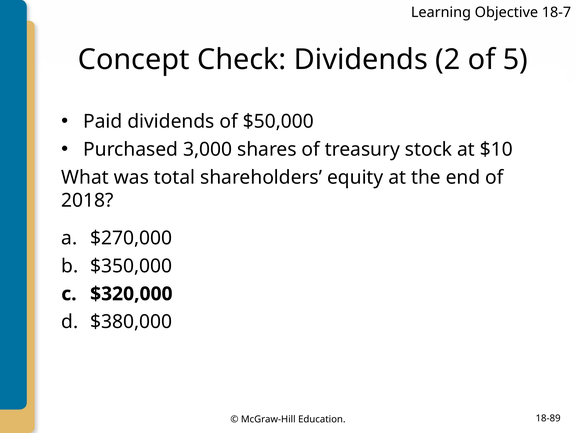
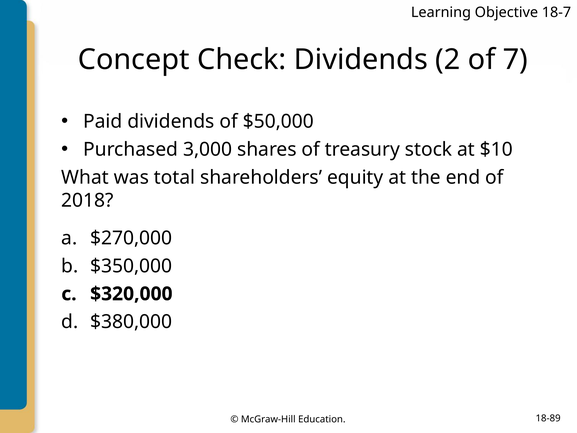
5: 5 -> 7
